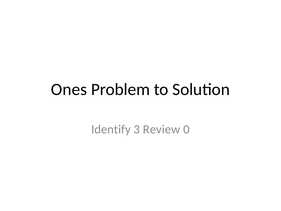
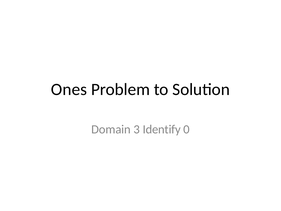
Identify: Identify -> Domain
Review: Review -> Identify
